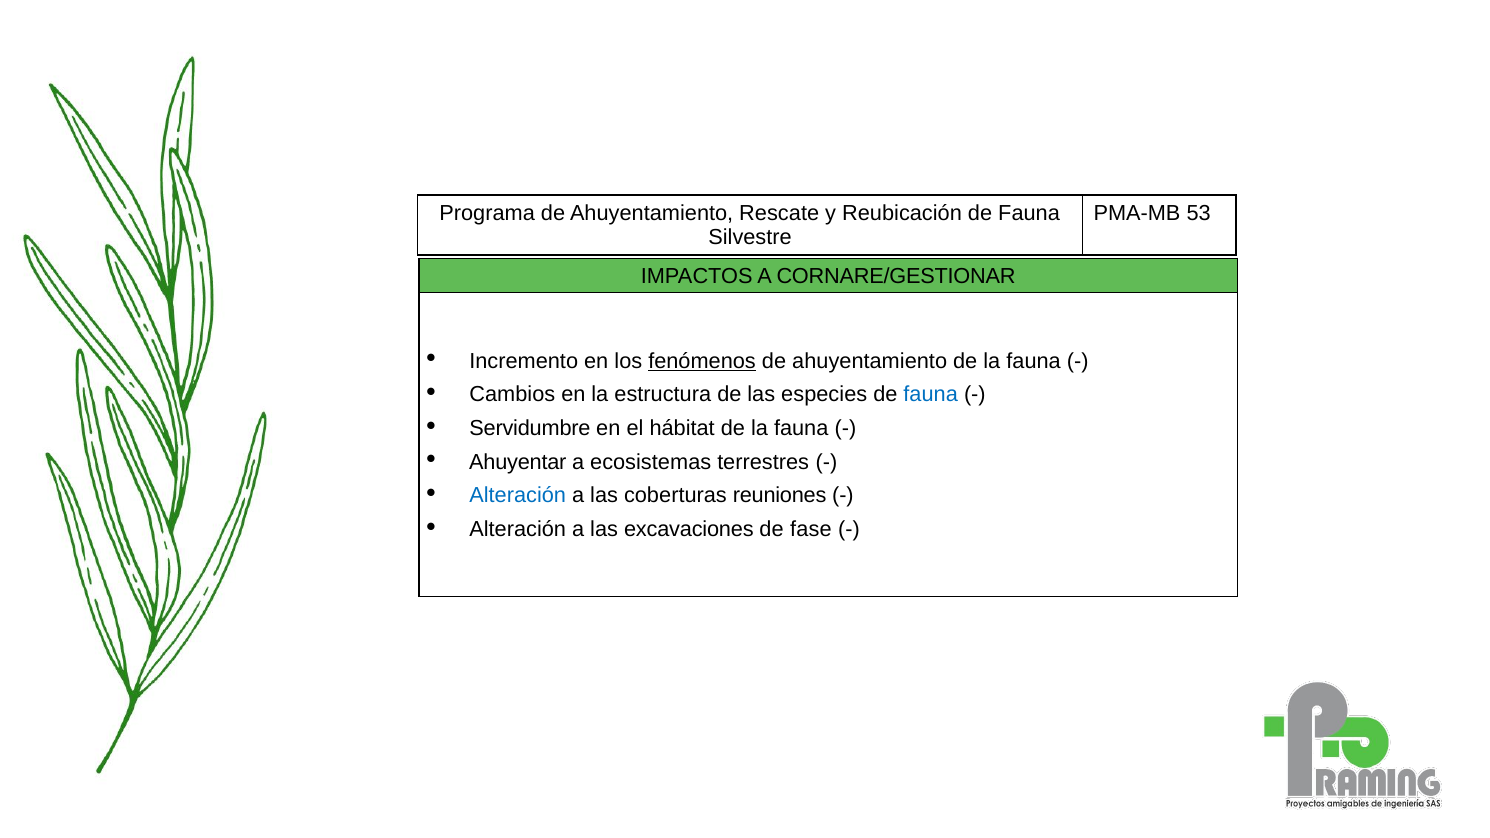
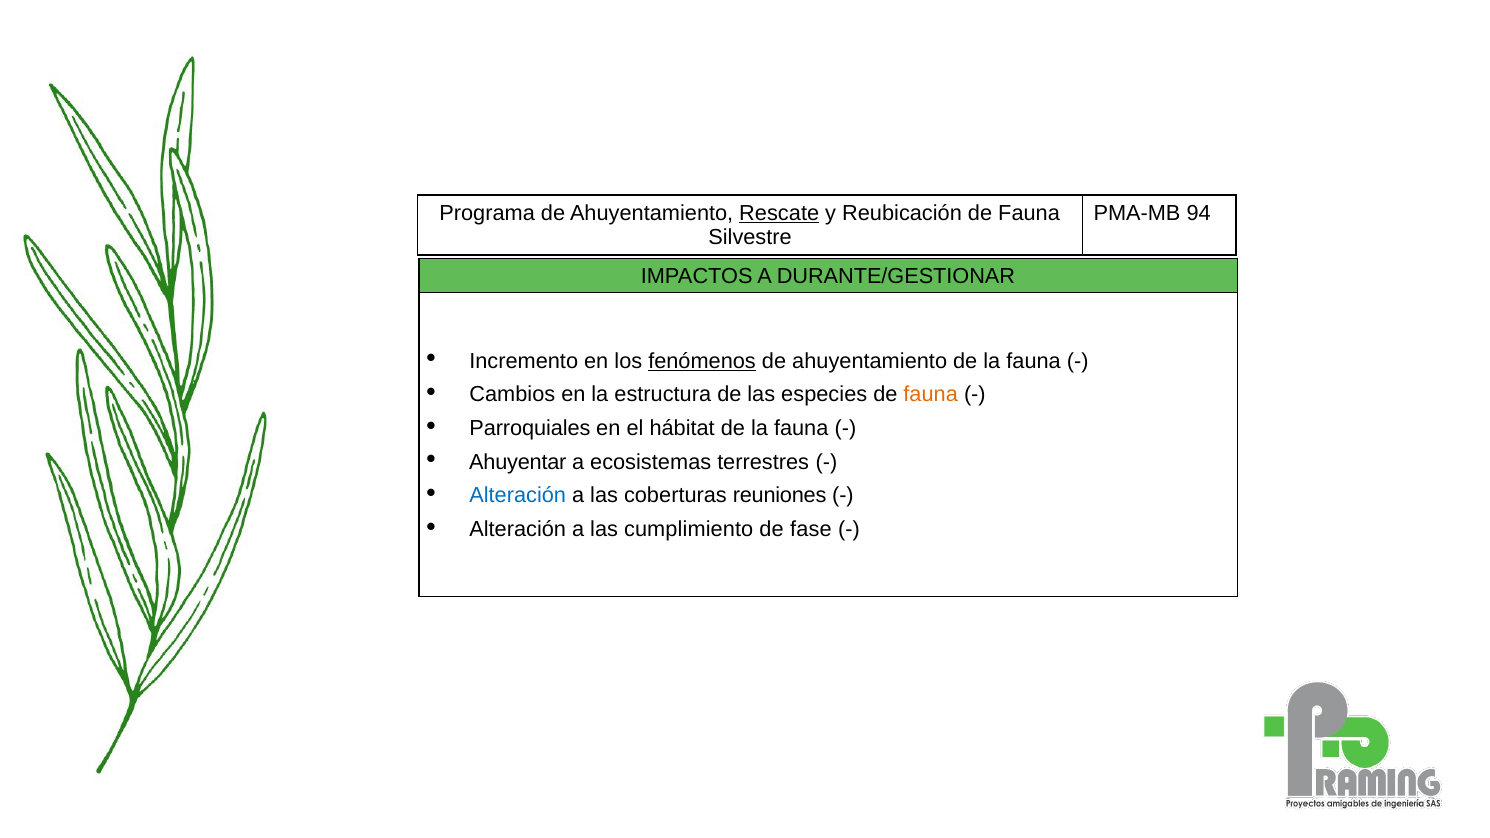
Rescate underline: none -> present
53: 53 -> 94
CORNARE/GESTIONAR: CORNARE/GESTIONAR -> DURANTE/GESTIONAR
fauna at (931, 395) colour: blue -> orange
Servidumbre: Servidumbre -> Parroquiales
excavaciones: excavaciones -> cumplimiento
